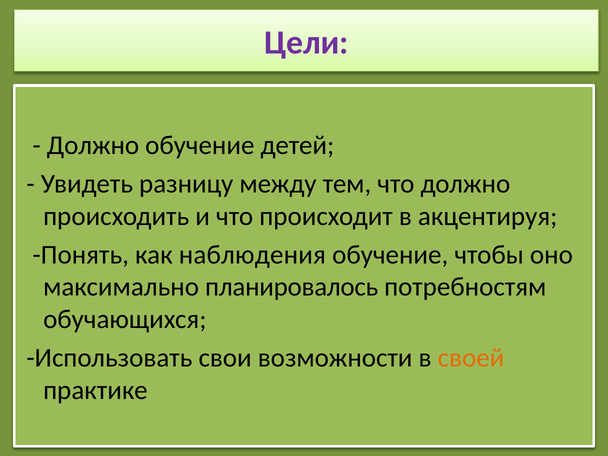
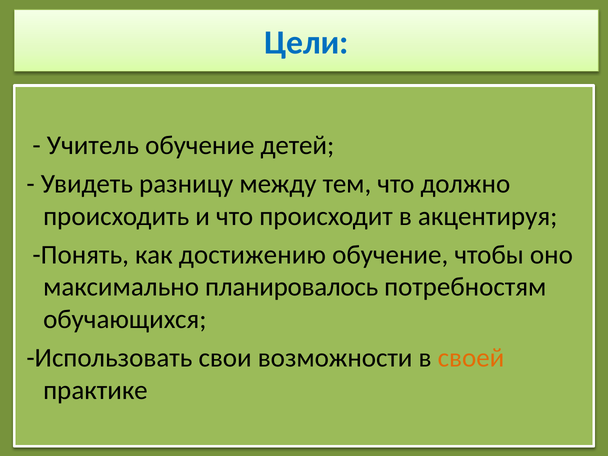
Цели colour: purple -> blue
Должно at (93, 145): Должно -> Учитель
наблюдения: наблюдения -> достижению
